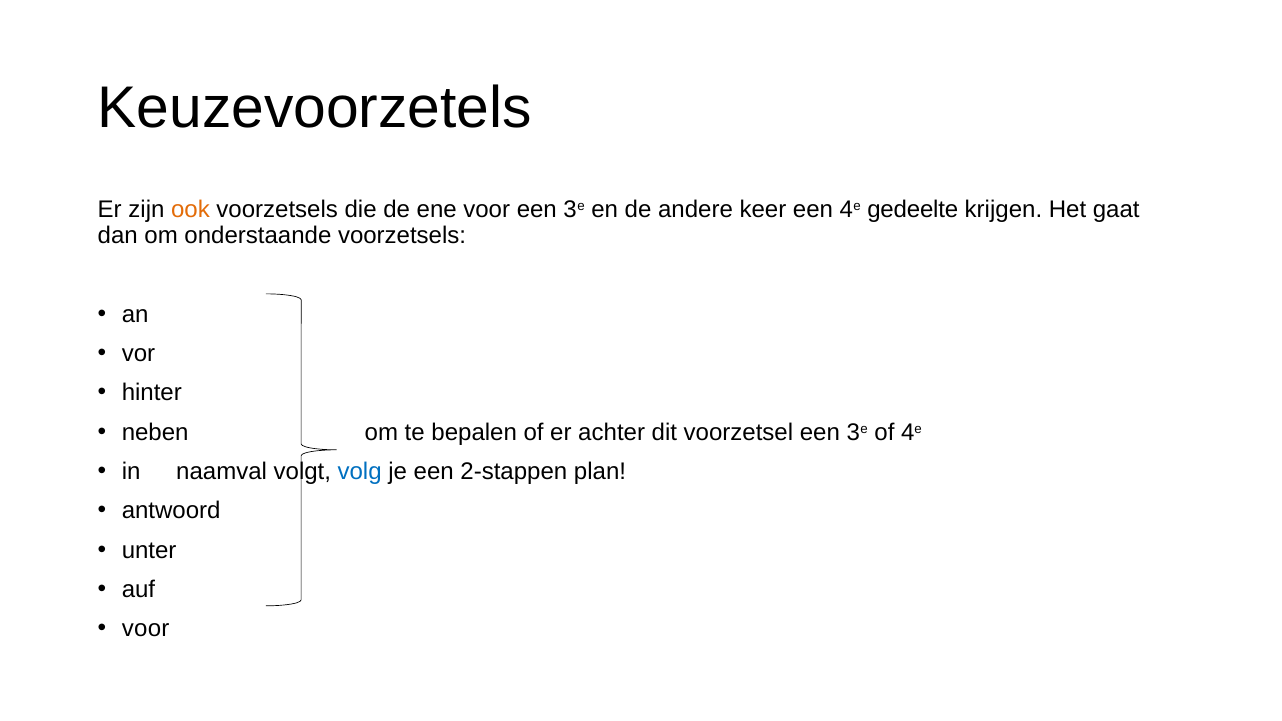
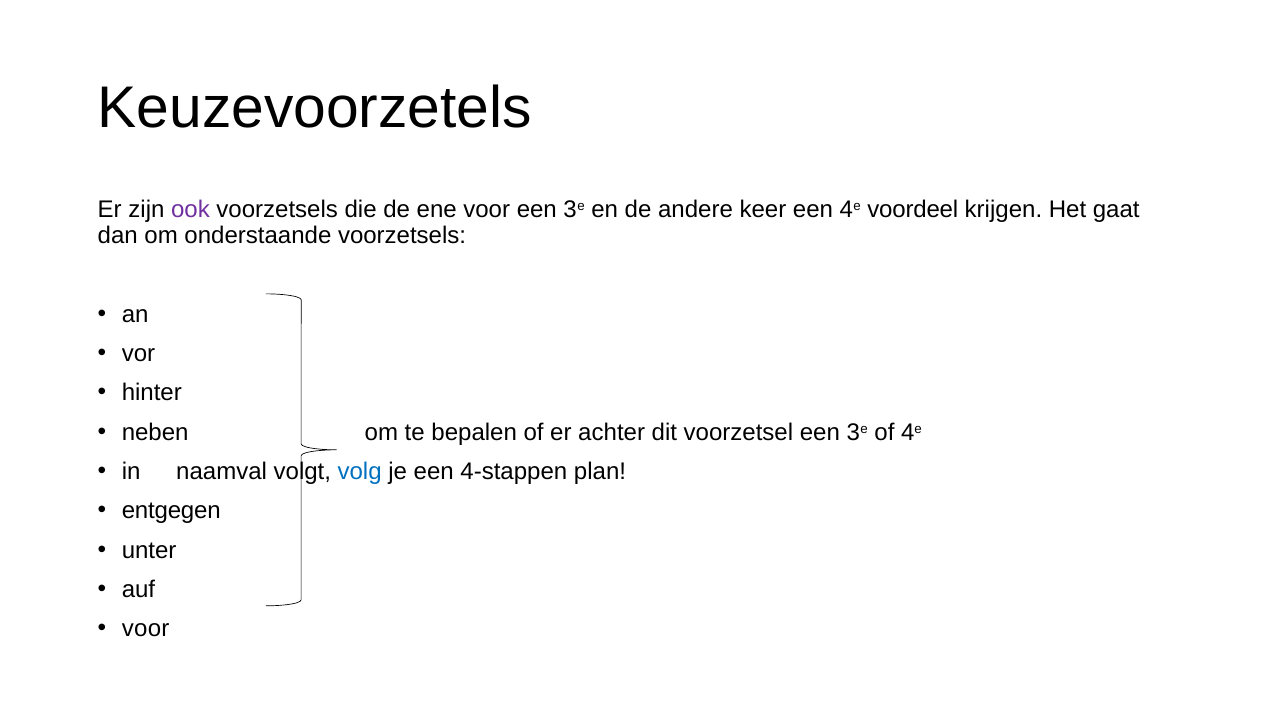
ook colour: orange -> purple
gedeelte: gedeelte -> voordeel
2-stappen: 2-stappen -> 4-stappen
antwoord: antwoord -> entgegen
